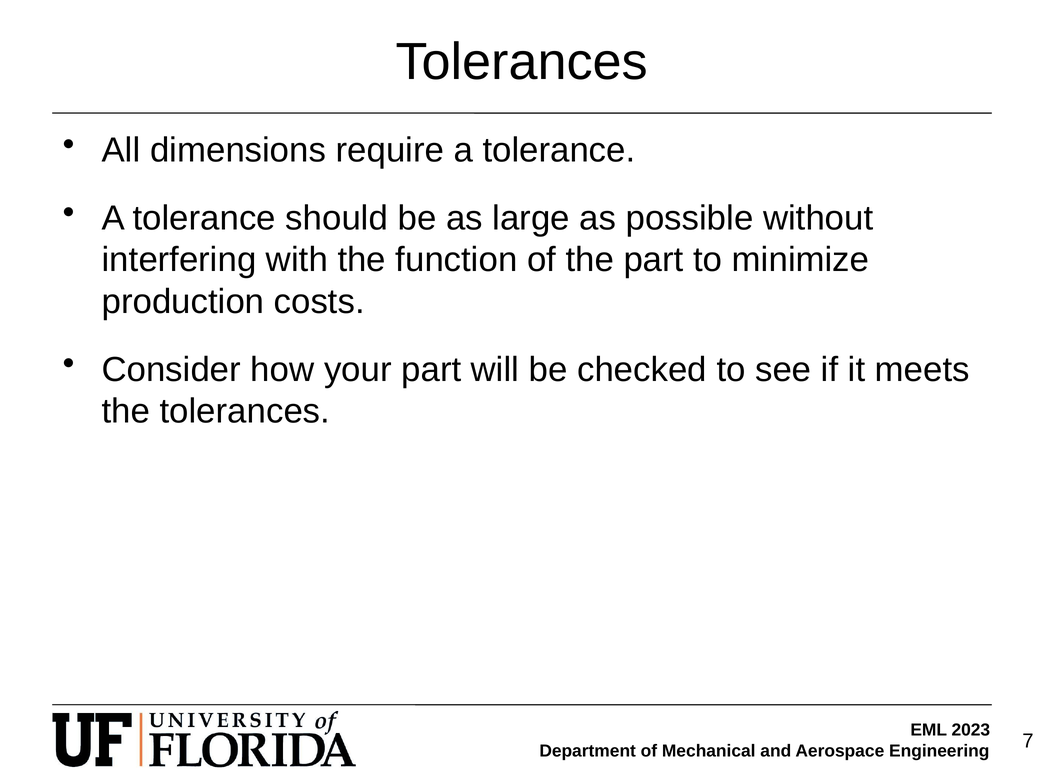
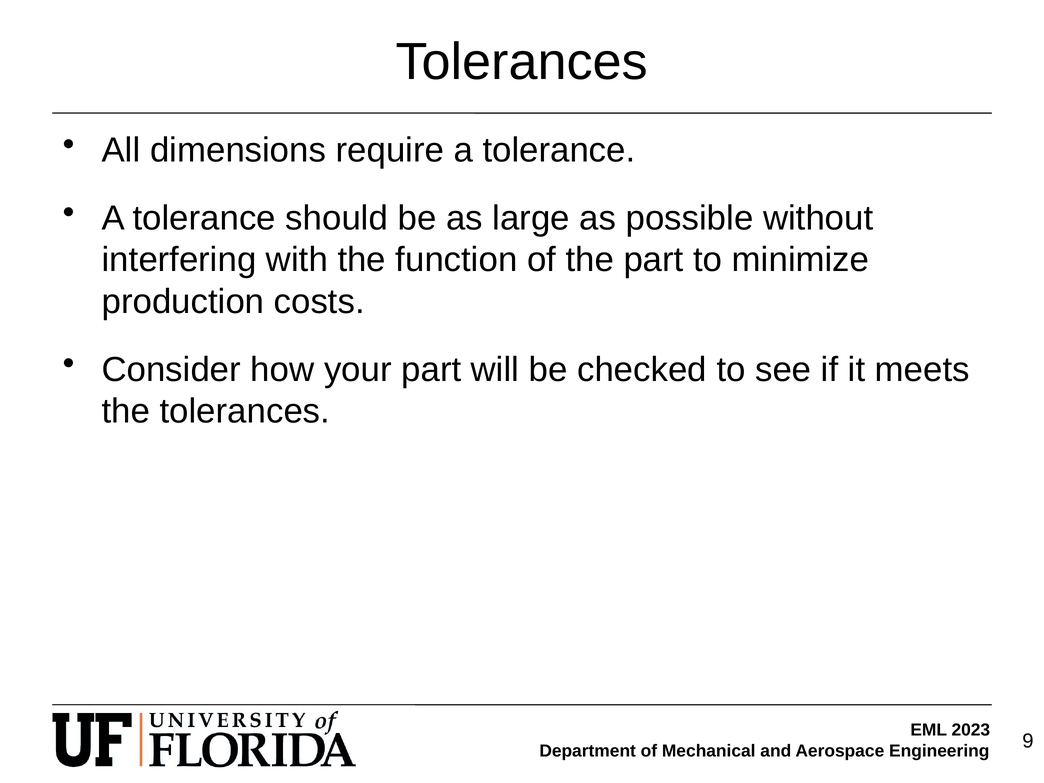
7: 7 -> 9
